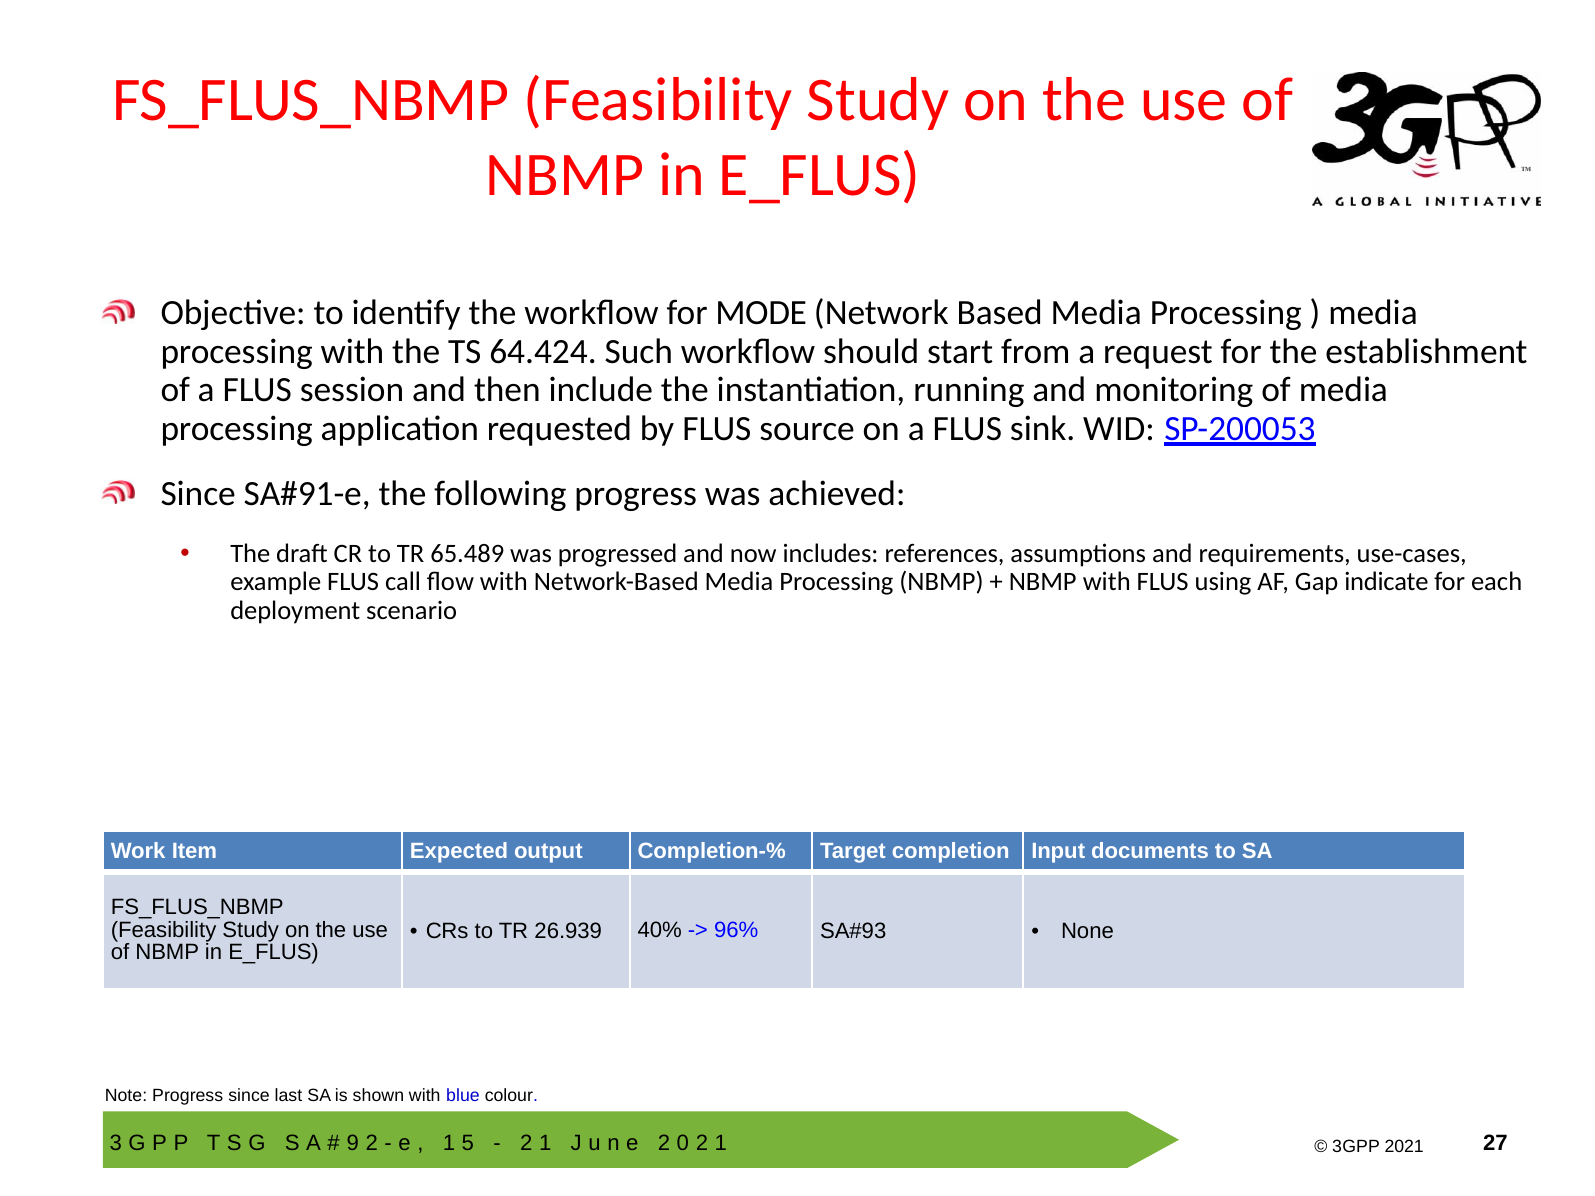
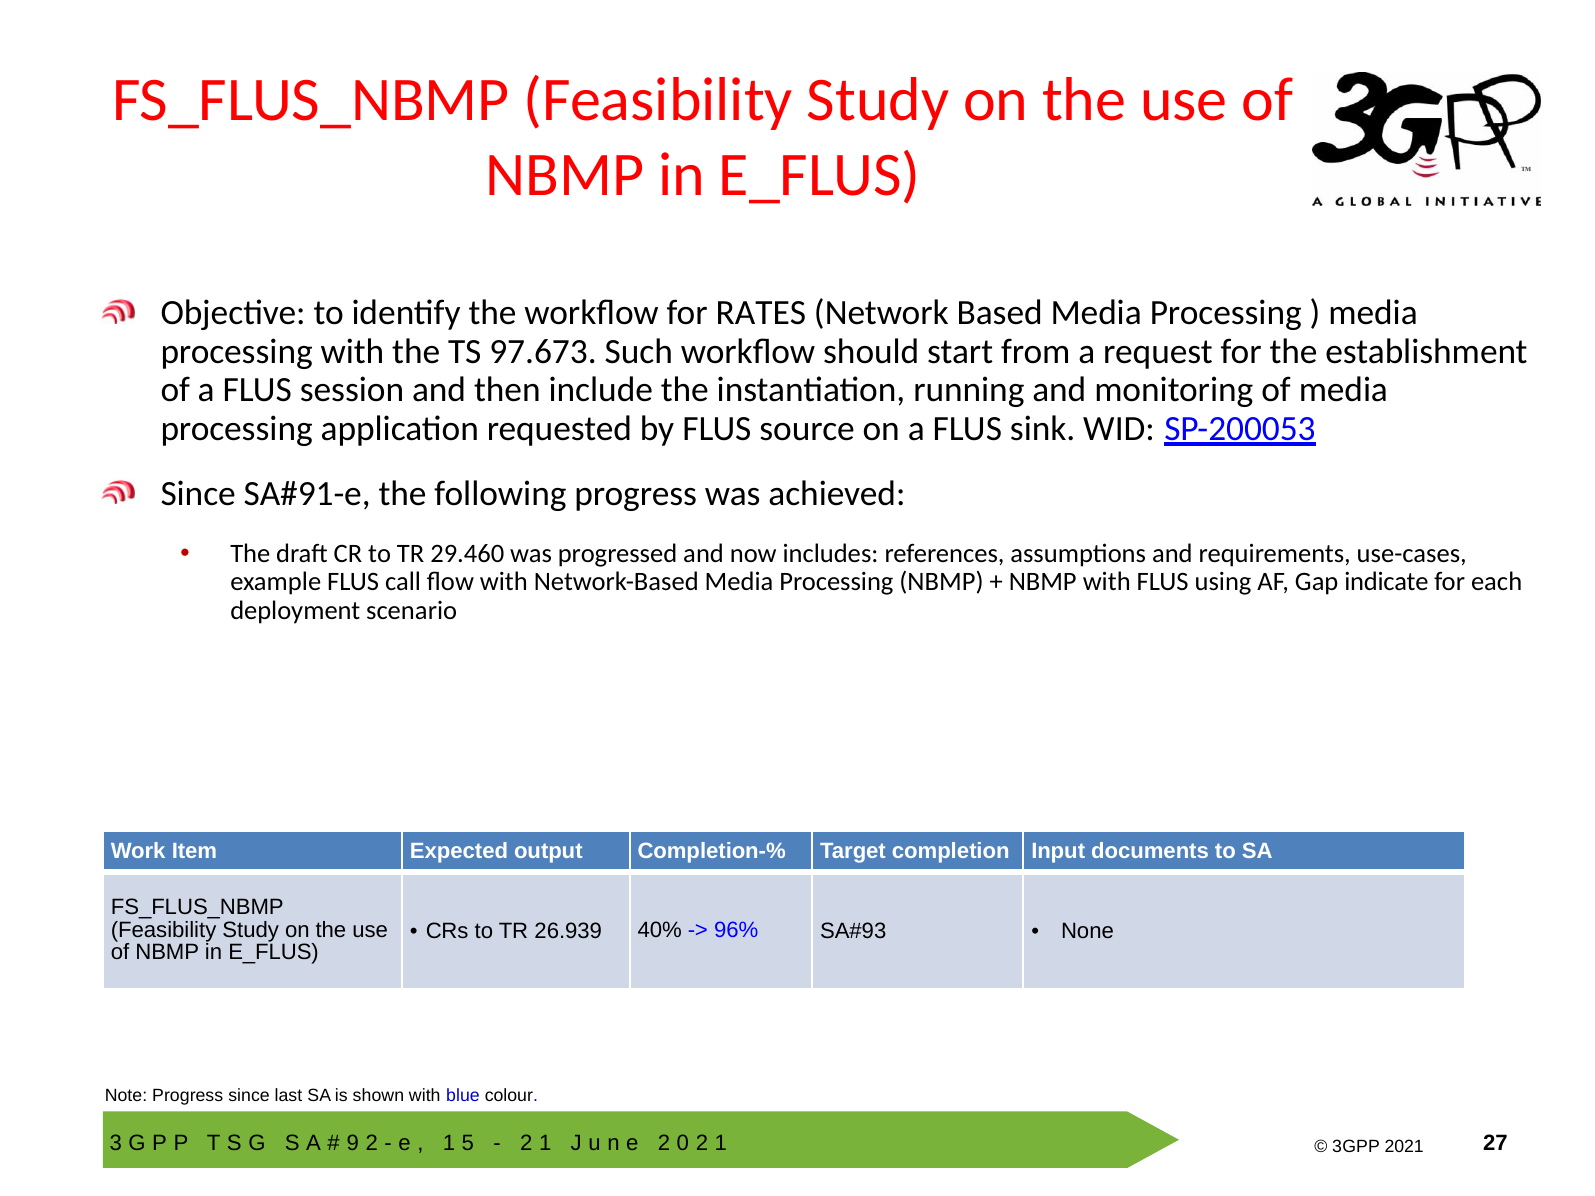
MODE: MODE -> RATES
64.424: 64.424 -> 97.673
65.489: 65.489 -> 29.460
